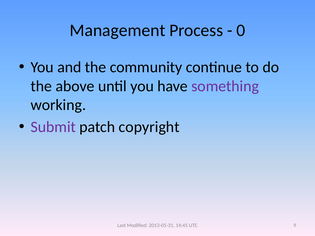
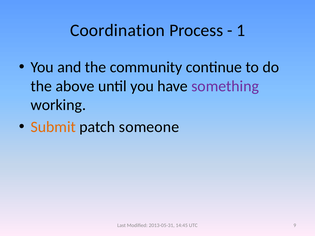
Management: Management -> Coordination
0: 0 -> 1
Submit colour: purple -> orange
copyright: copyright -> someone
